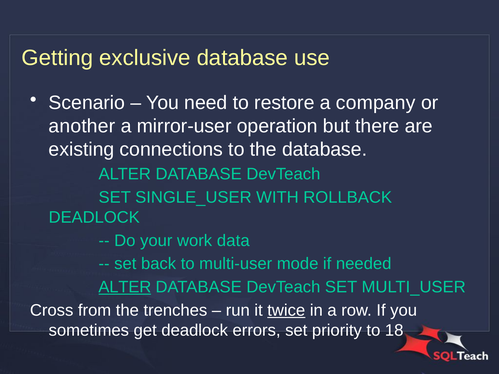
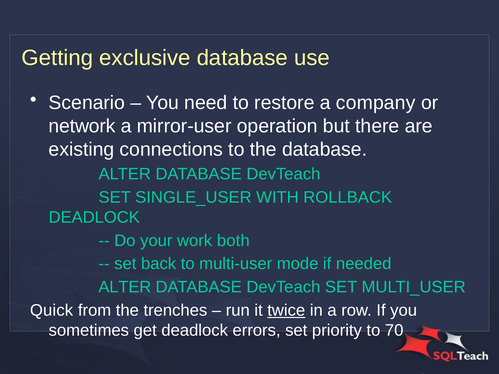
another: another -> network
data: data -> both
ALTER at (125, 287) underline: present -> none
Cross: Cross -> Quick
18: 18 -> 70
